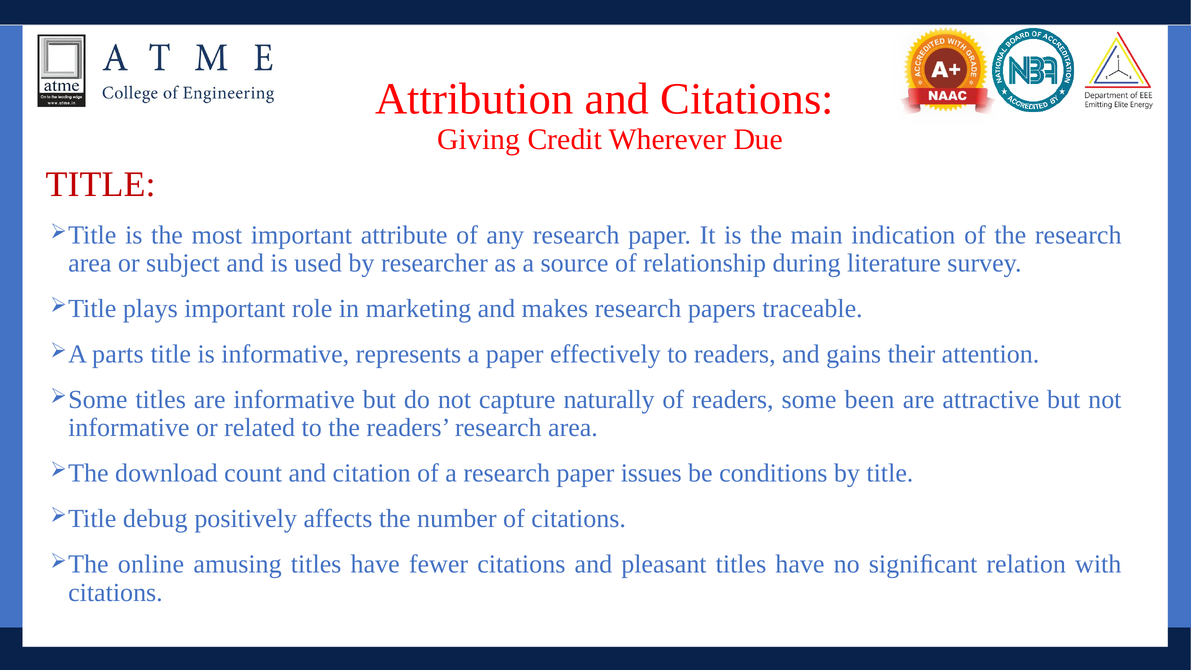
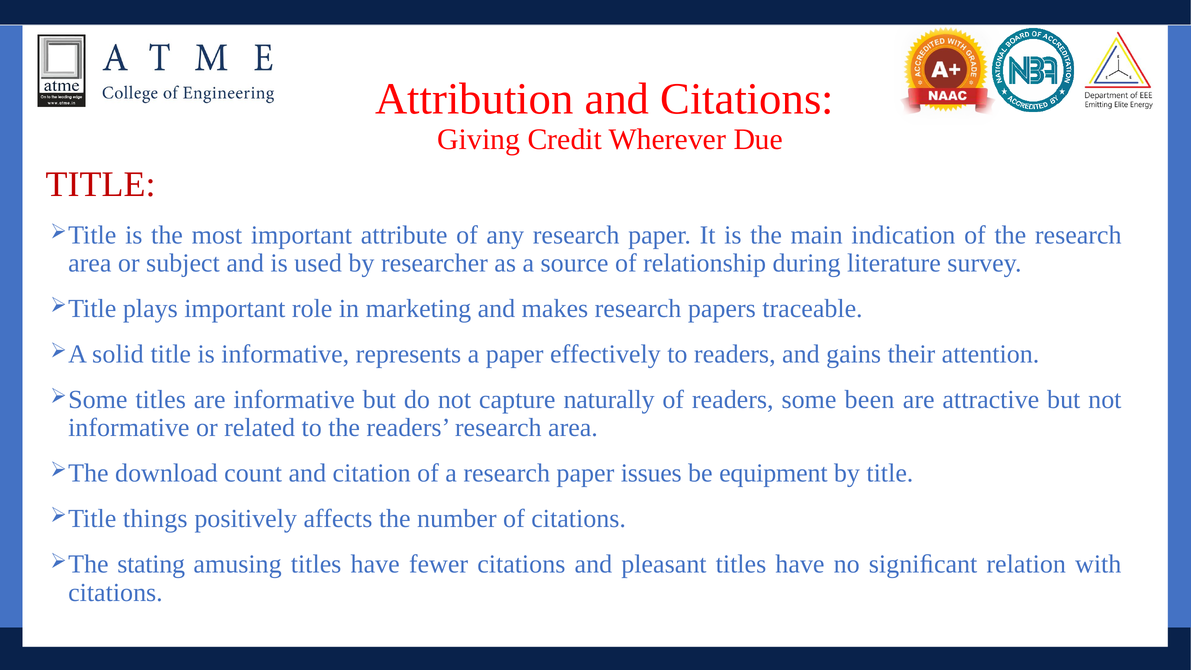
parts: parts -> solid
conditions: conditions -> equipment
debug: debug -> things
online: online -> stating
